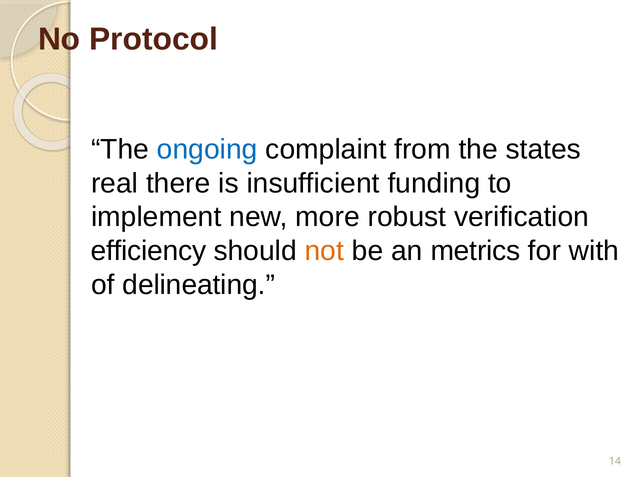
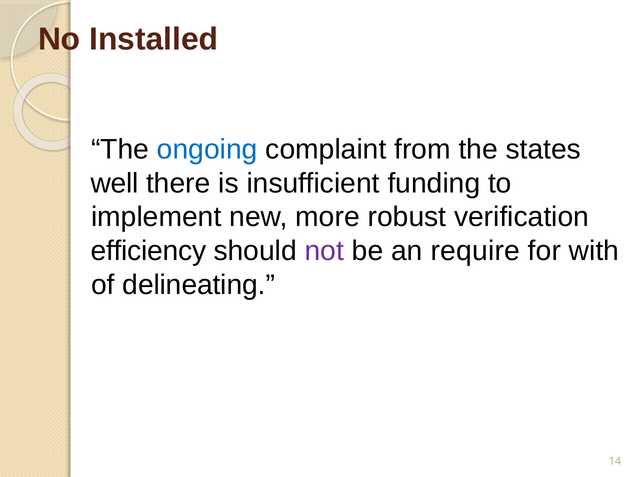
Protocol: Protocol -> Installed
real: real -> well
not colour: orange -> purple
metrics: metrics -> require
